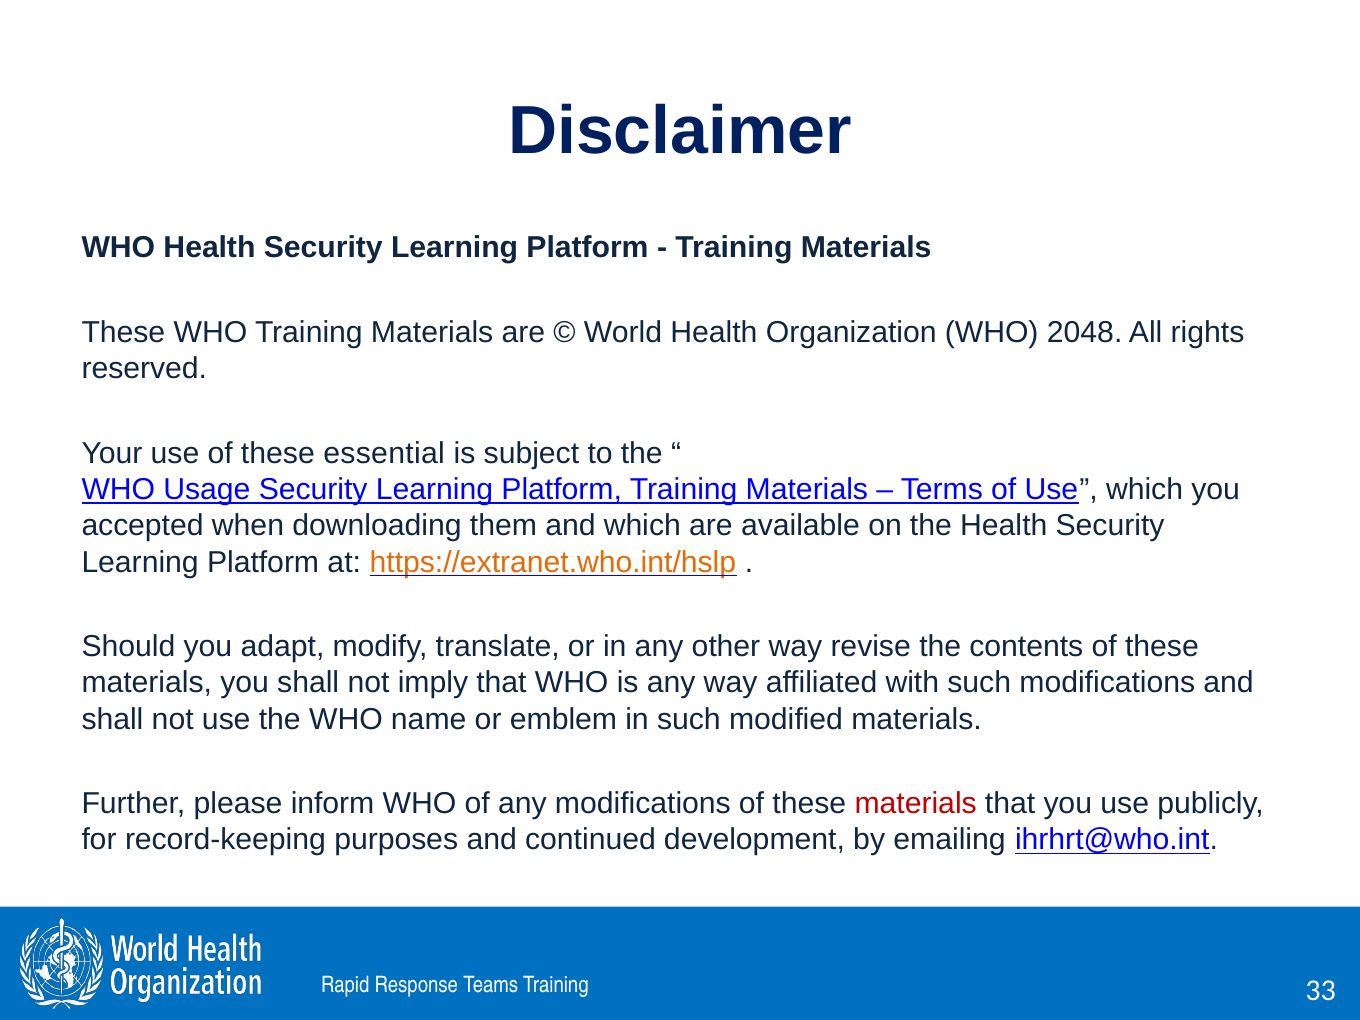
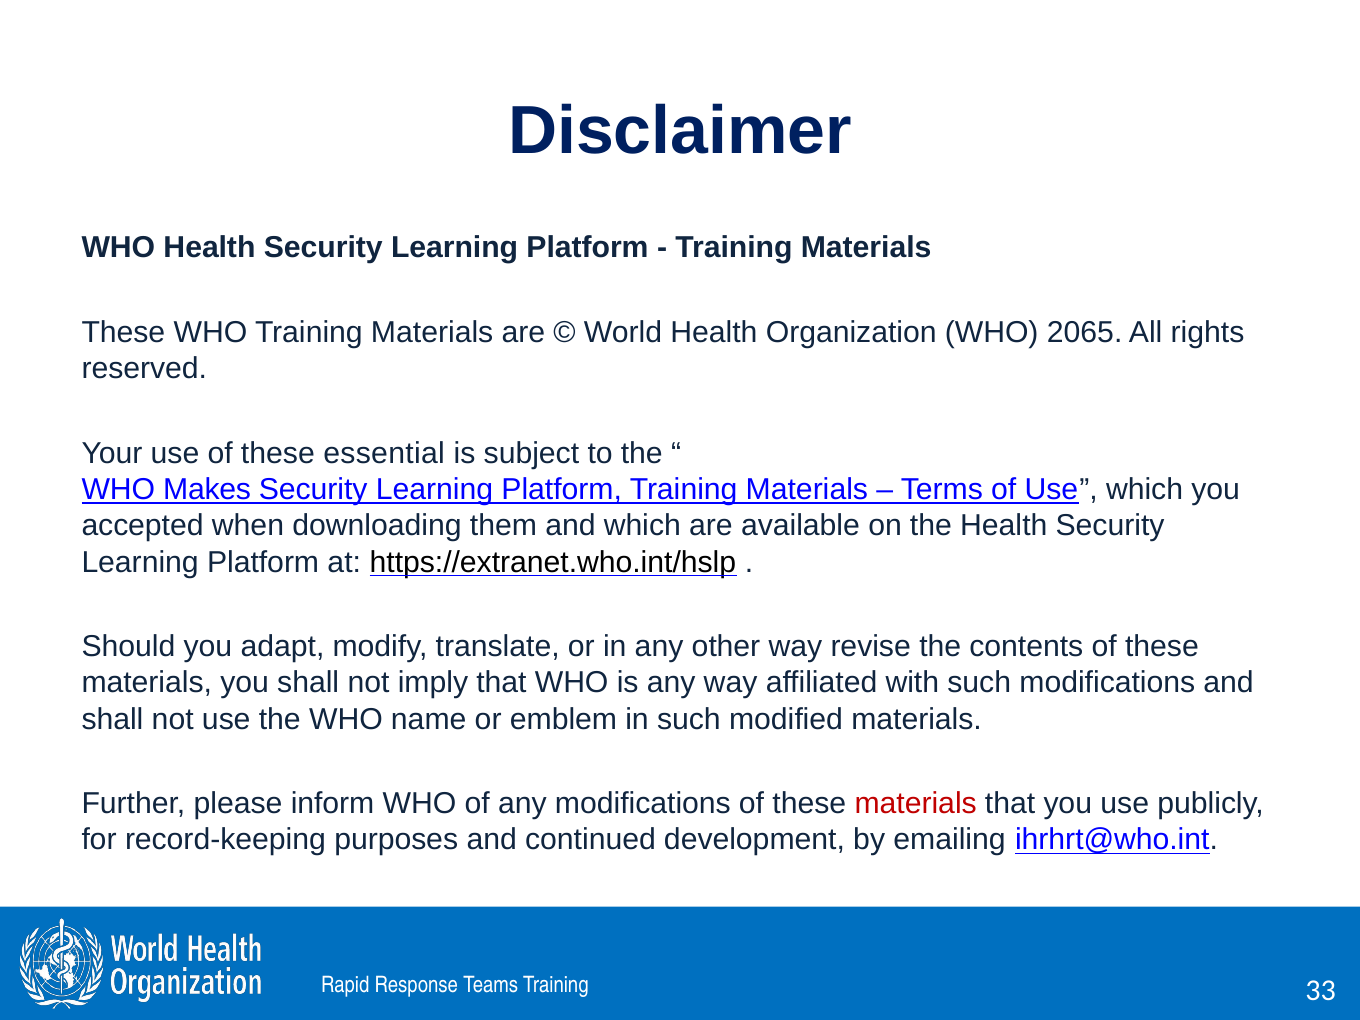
2048: 2048 -> 2065
Usage: Usage -> Makes
https://extranet.who.int/hslp colour: orange -> black
